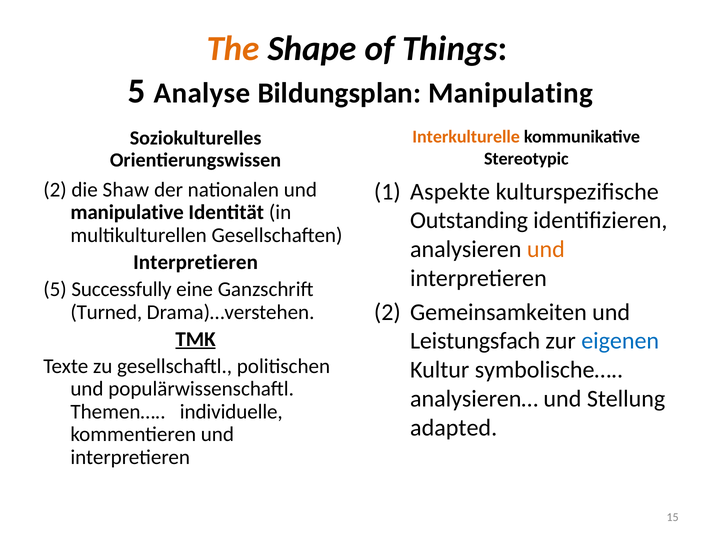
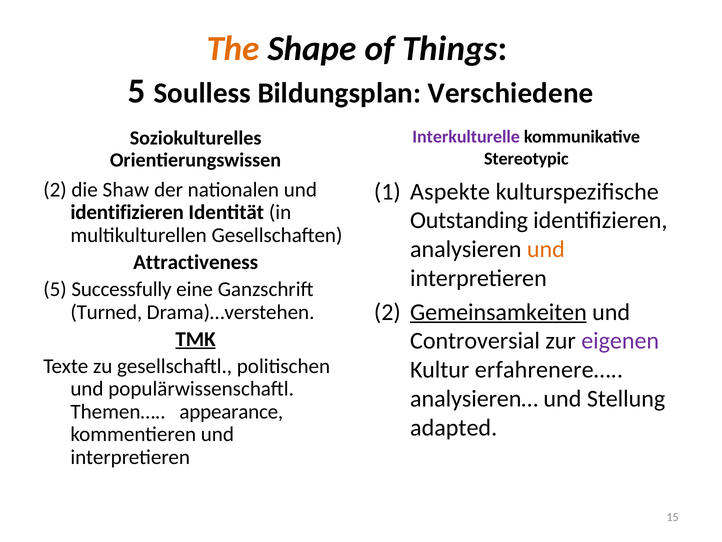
Analyse: Analyse -> Soulless
Manipulating: Manipulating -> Verschiedene
Interkulturelle colour: orange -> purple
manipulative at (127, 212): manipulative -> identifizieren
Interpretieren at (196, 262): Interpretieren -> Attractiveness
Gemeinsamkeiten underline: none -> present
Leistungsfach: Leistungsfach -> Controversial
eigenen colour: blue -> purple
symbolische…: symbolische… -> erfahrenere…
individuelle: individuelle -> appearance
